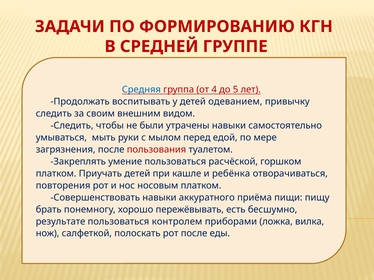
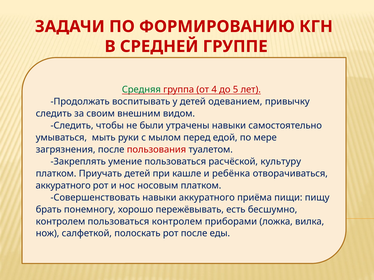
Средняя colour: blue -> green
горшком: горшком -> культуру
повторения at (63, 186): повторения -> аккуратного
результате at (61, 222): результате -> контролем
